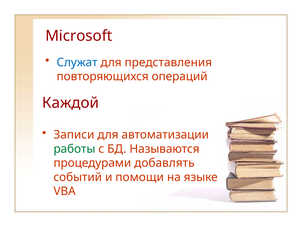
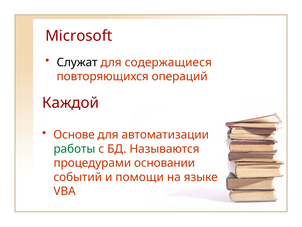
Служат colour: blue -> black
представления: представления -> содержащиеся
Записи: Записи -> Основе
добавлять: добавлять -> основании
